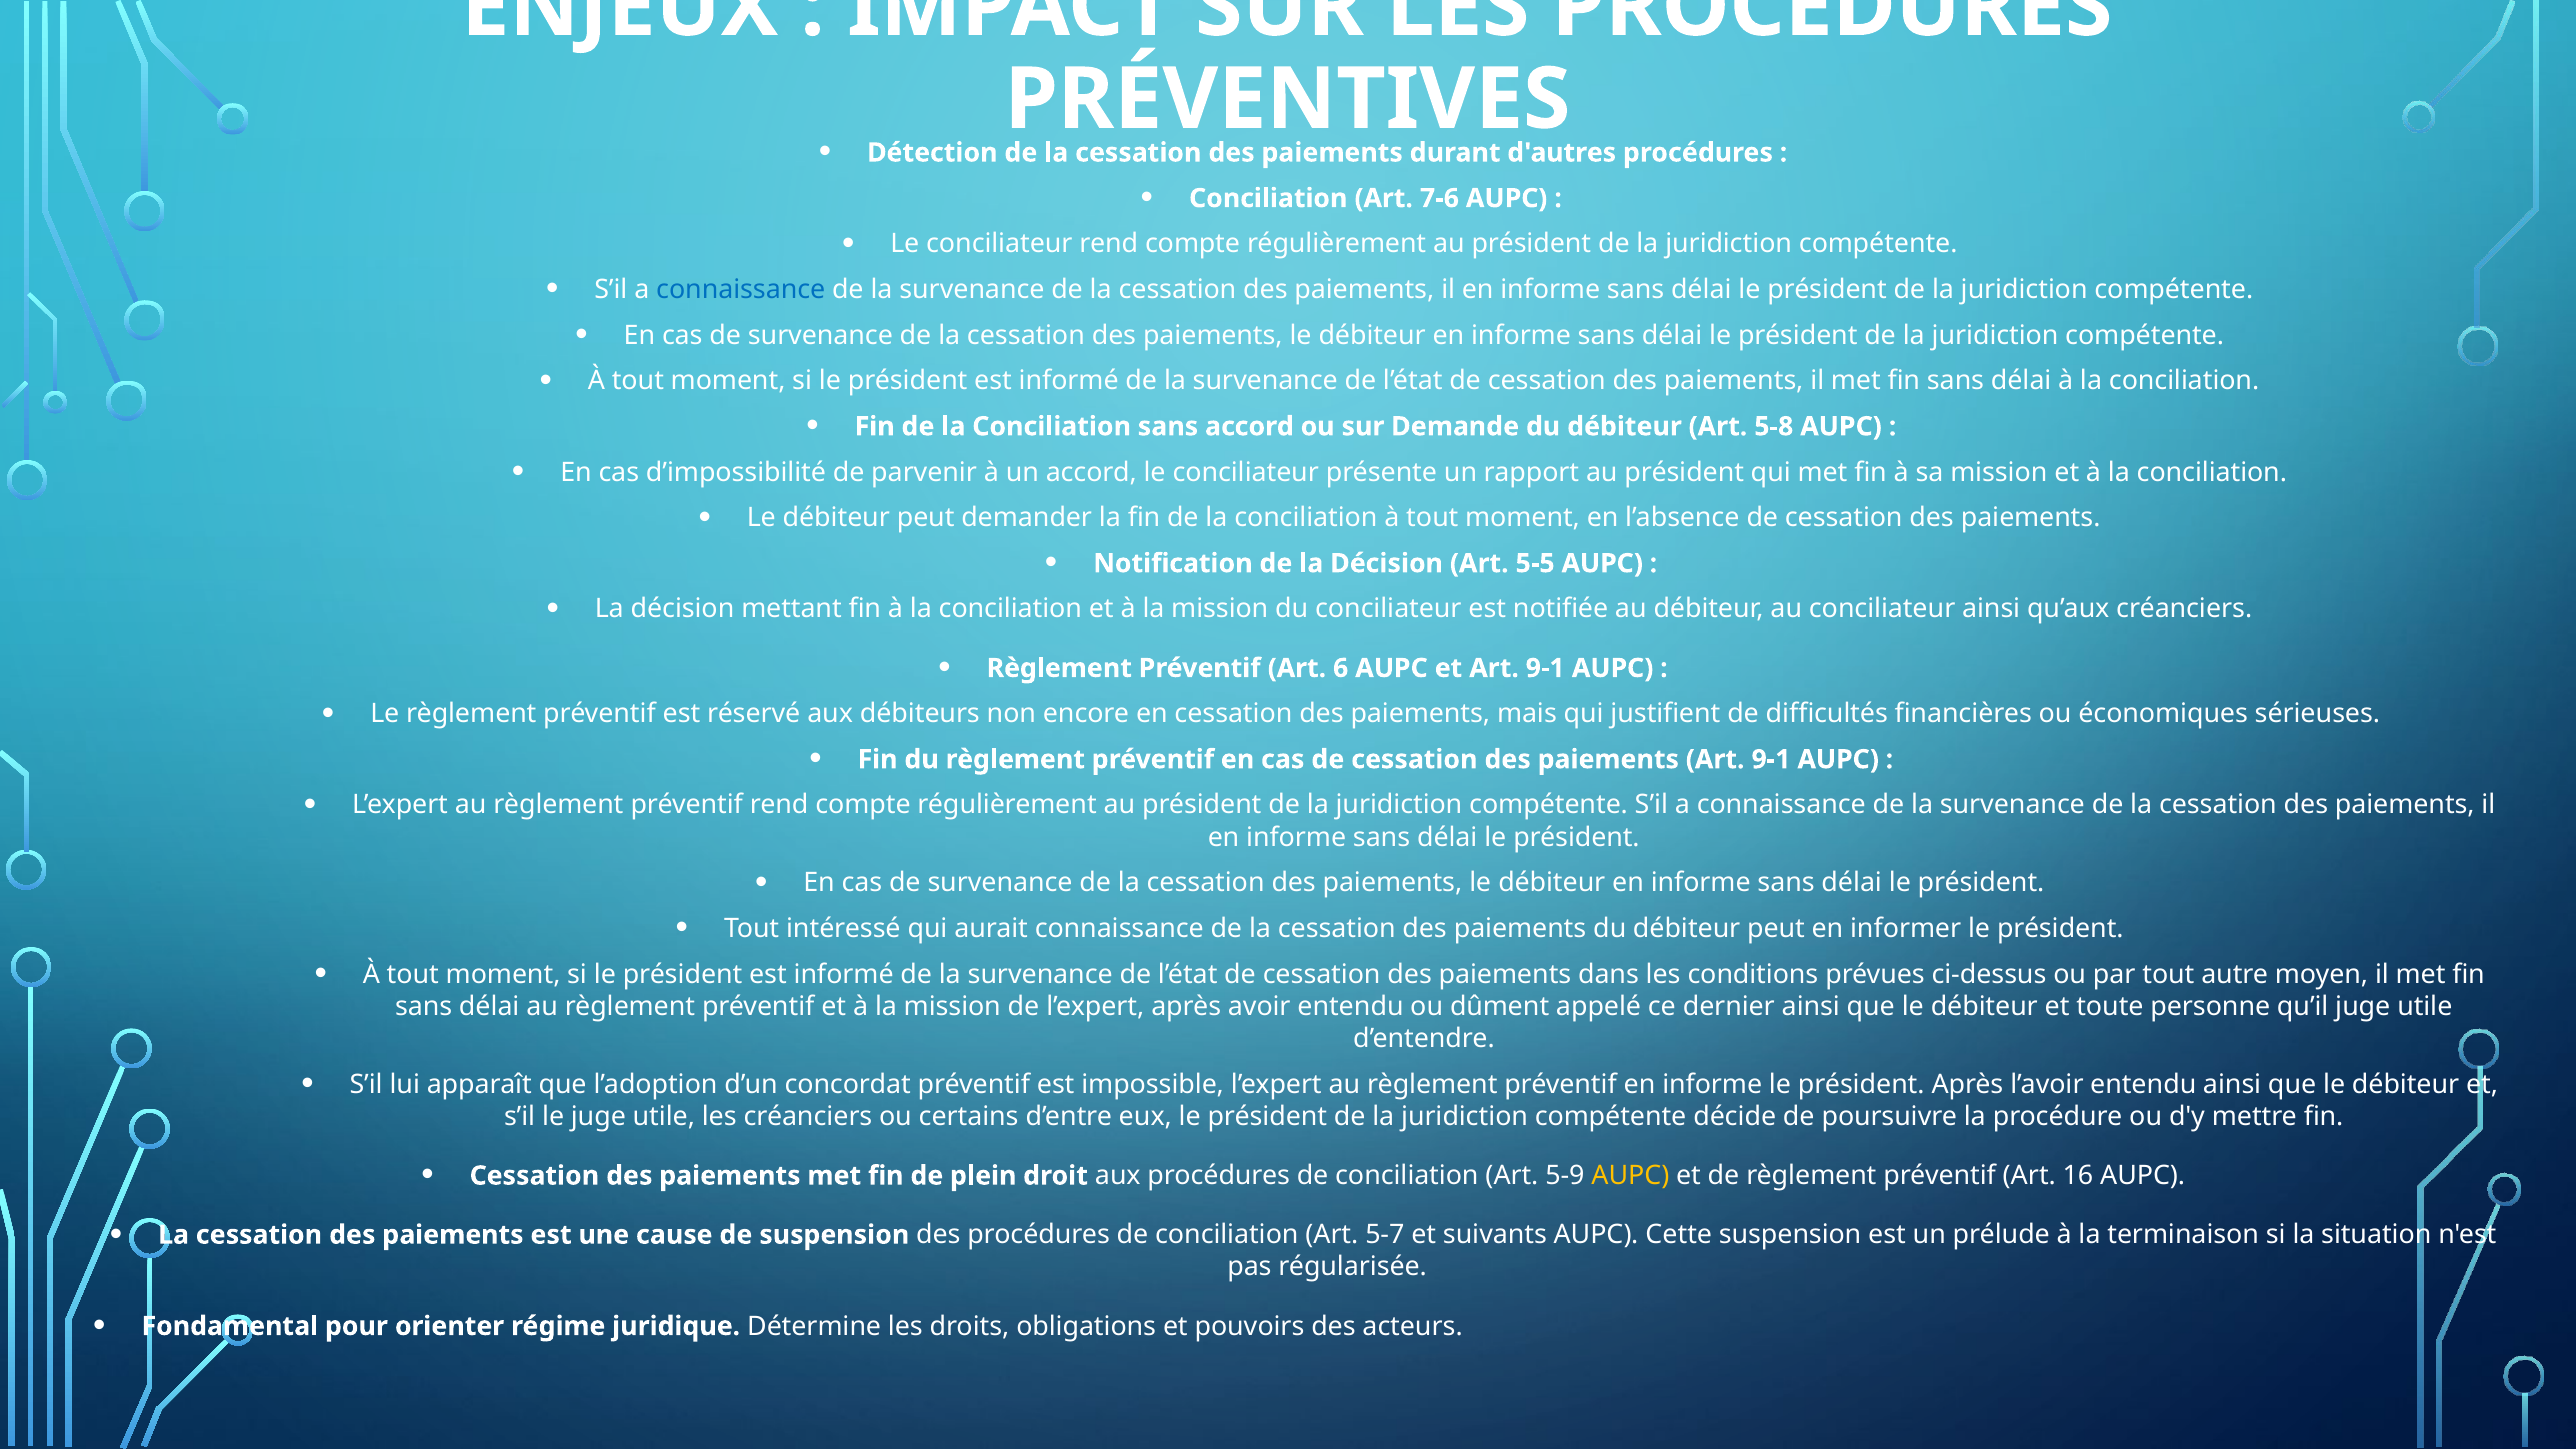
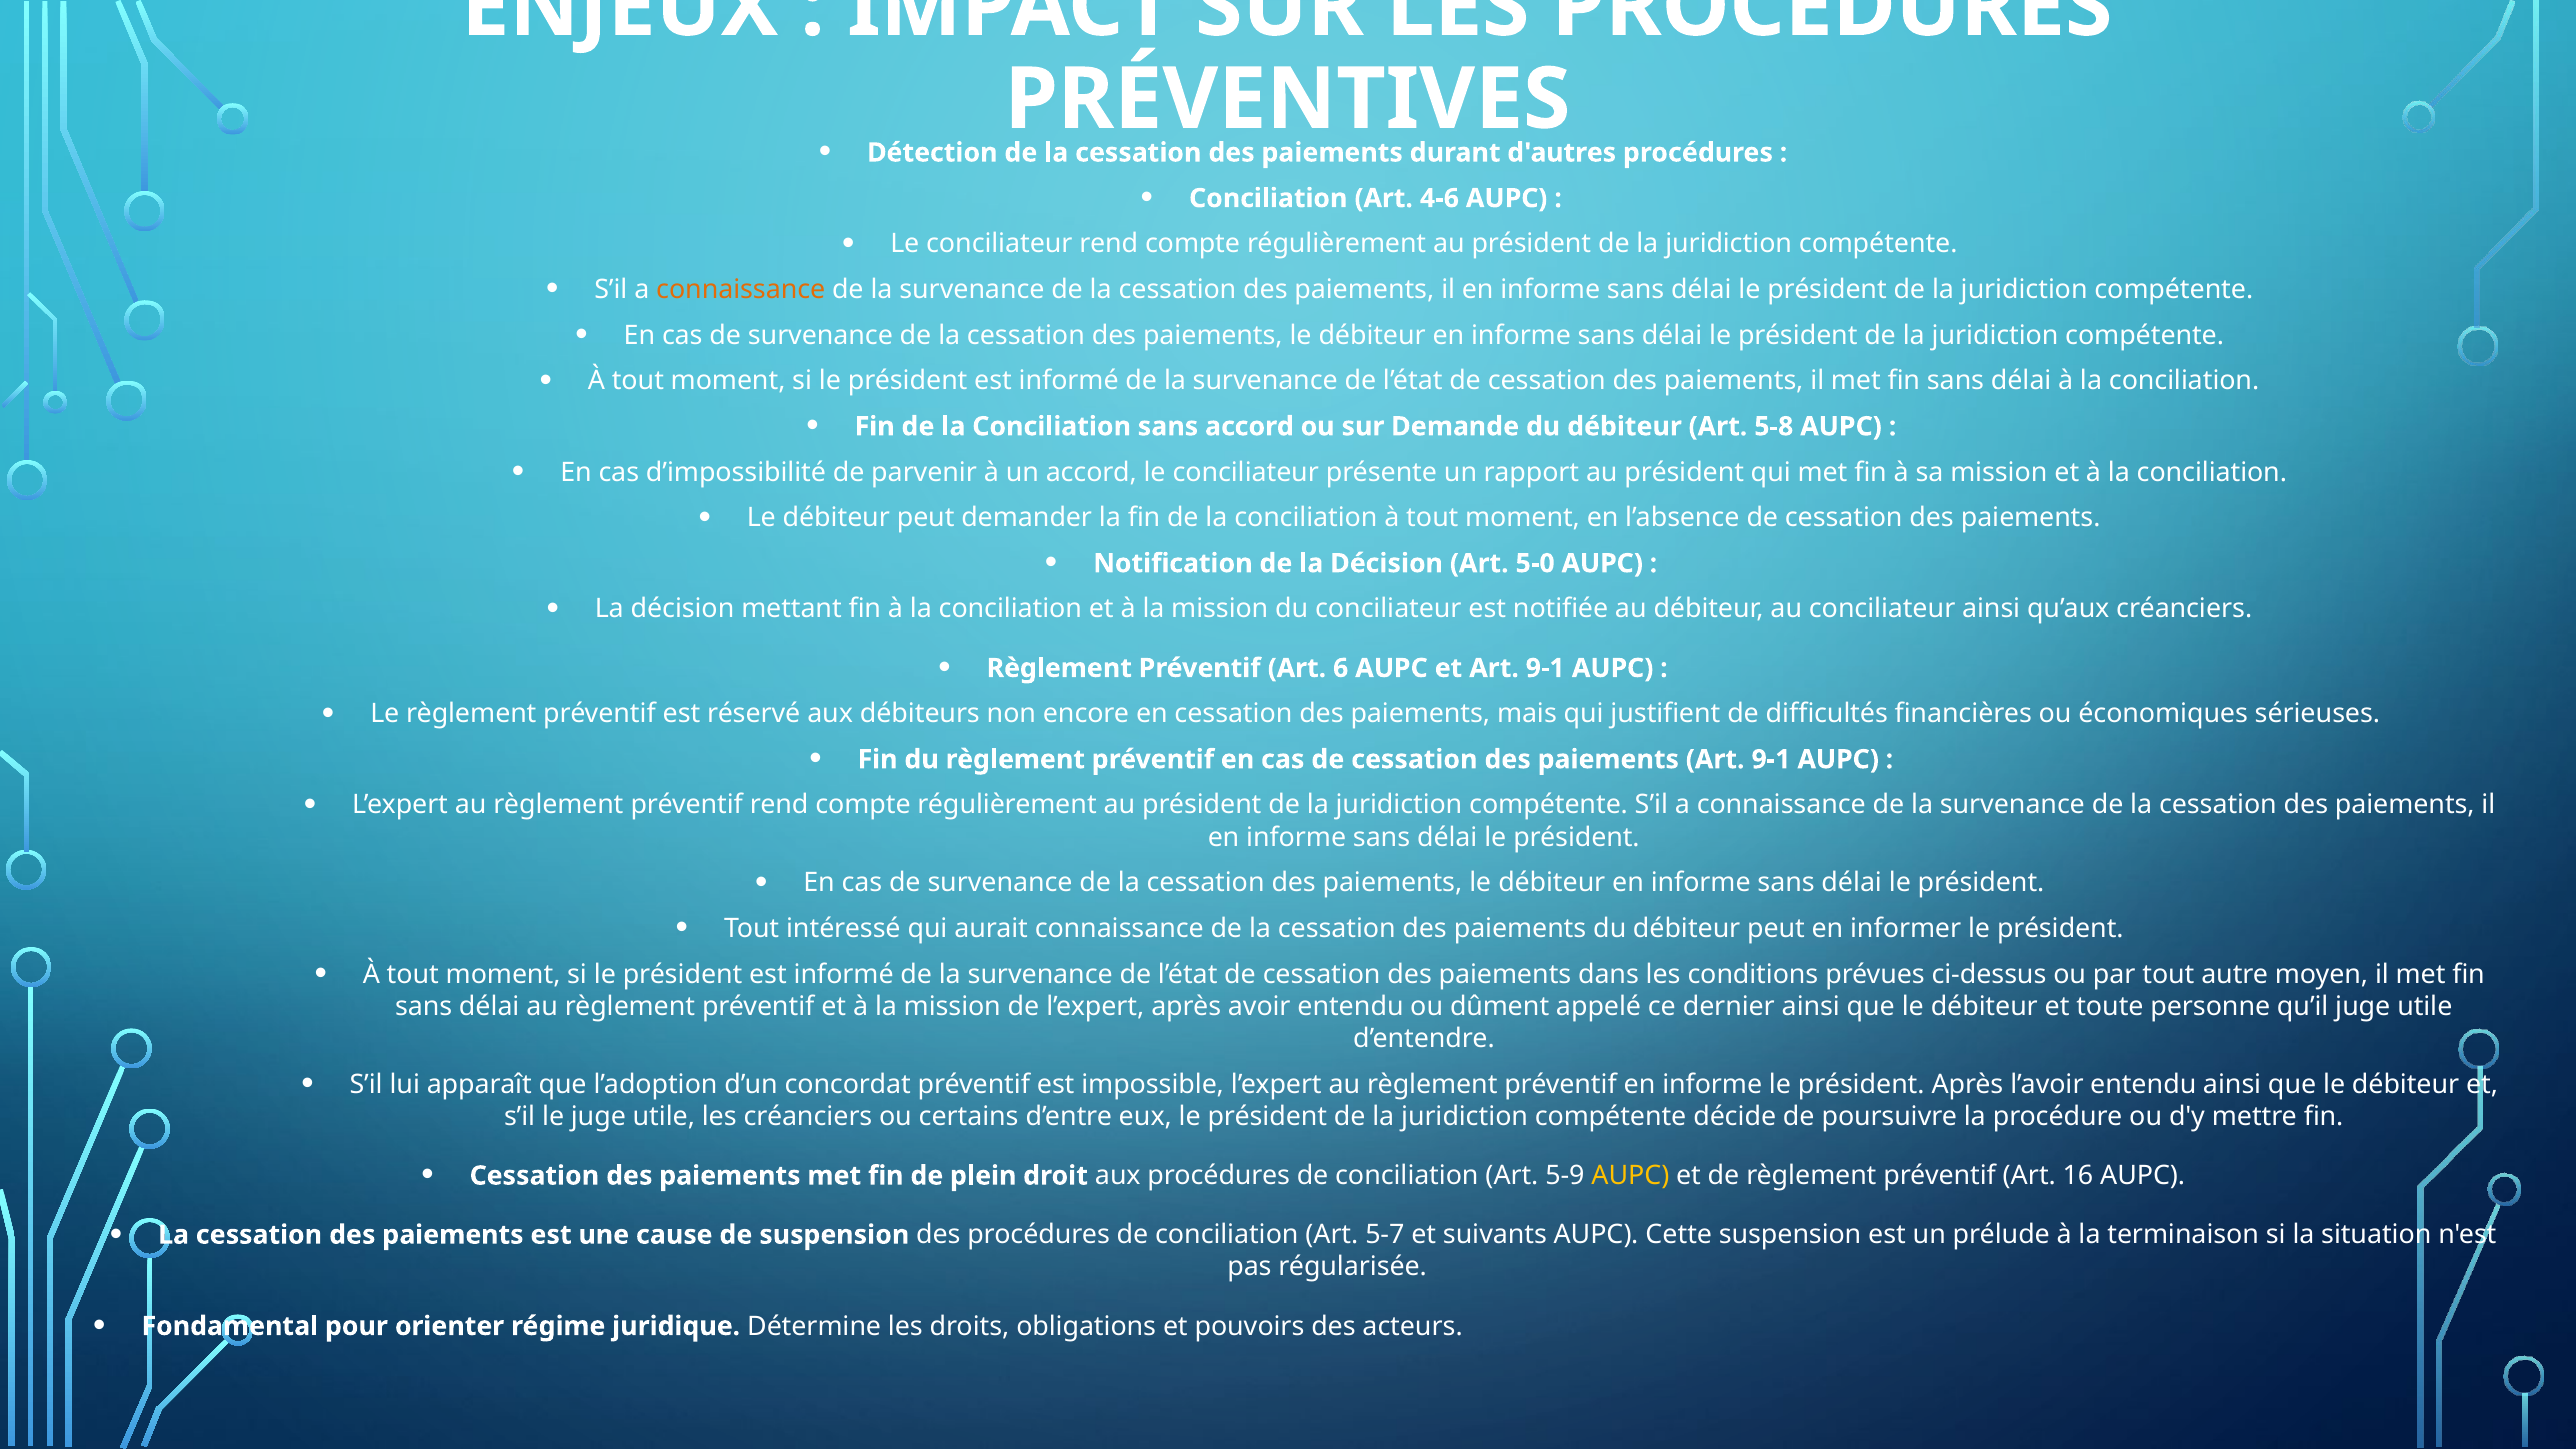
7-6: 7-6 -> 4-6
connaissance at (741, 290) colour: blue -> orange
5-5: 5-5 -> 5-0
